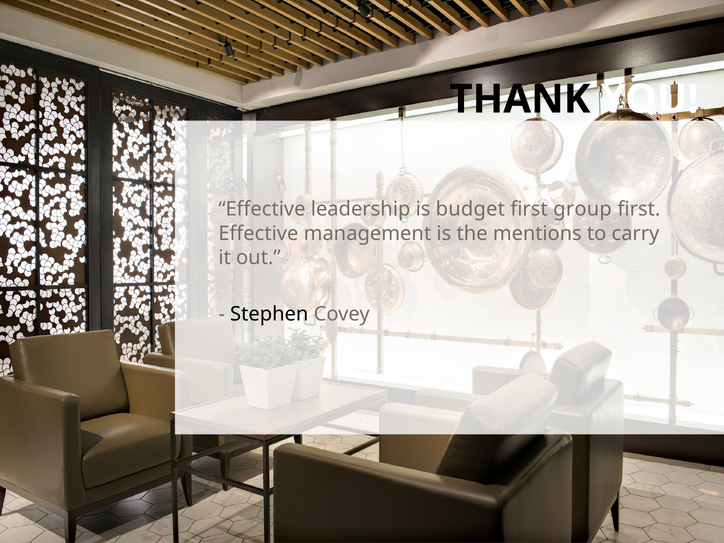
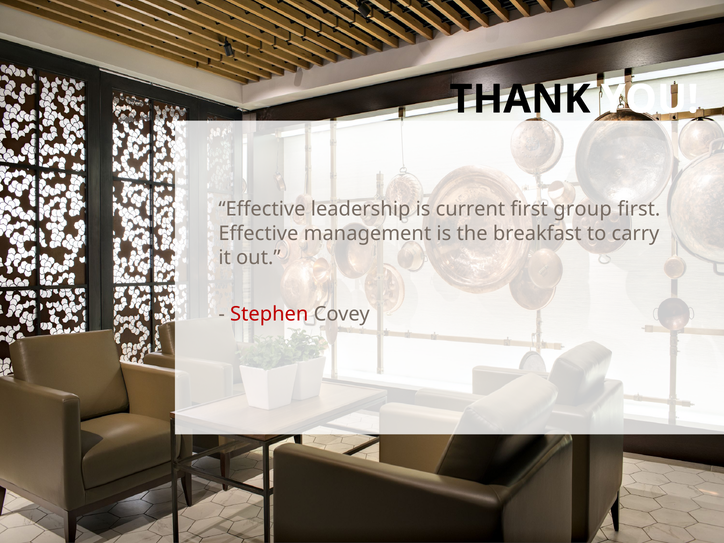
budget: budget -> current
mentions: mentions -> breakfast
Stephen colour: black -> red
